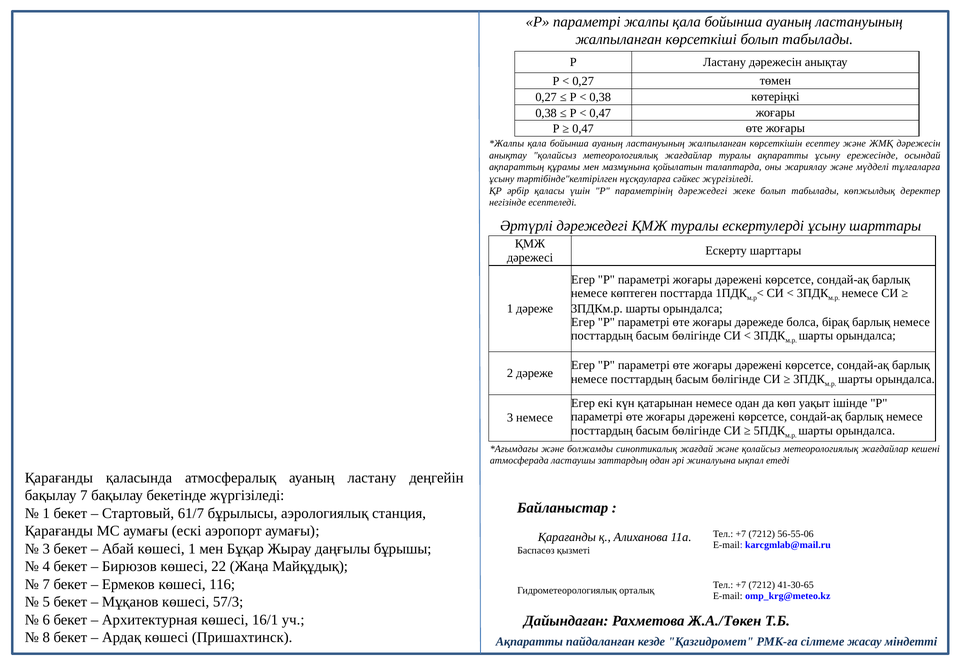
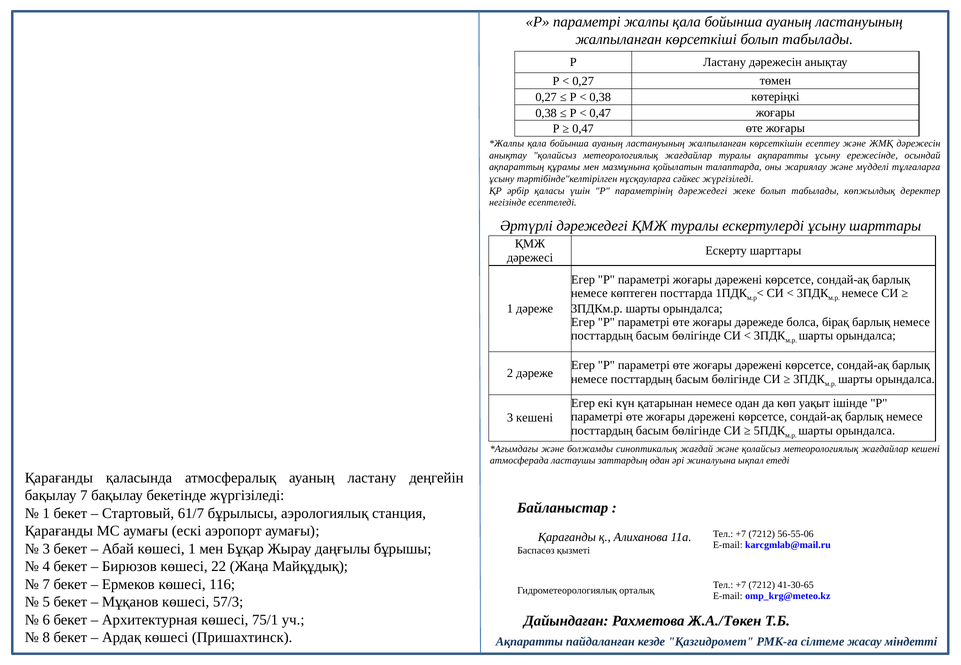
3 немесе: немесе -> кешені
16/1: 16/1 -> 75/1
